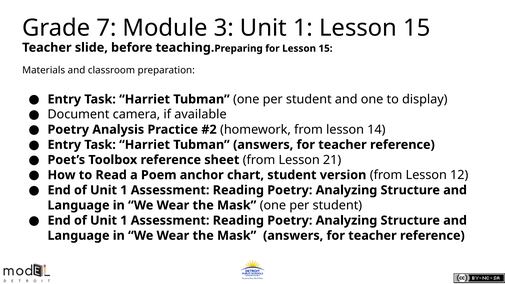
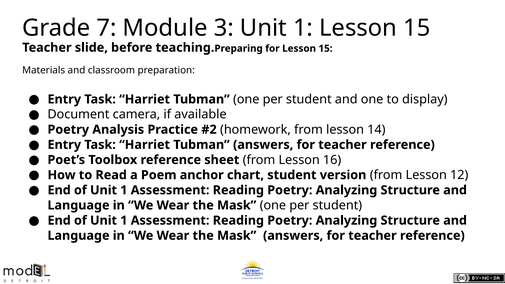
21: 21 -> 16
